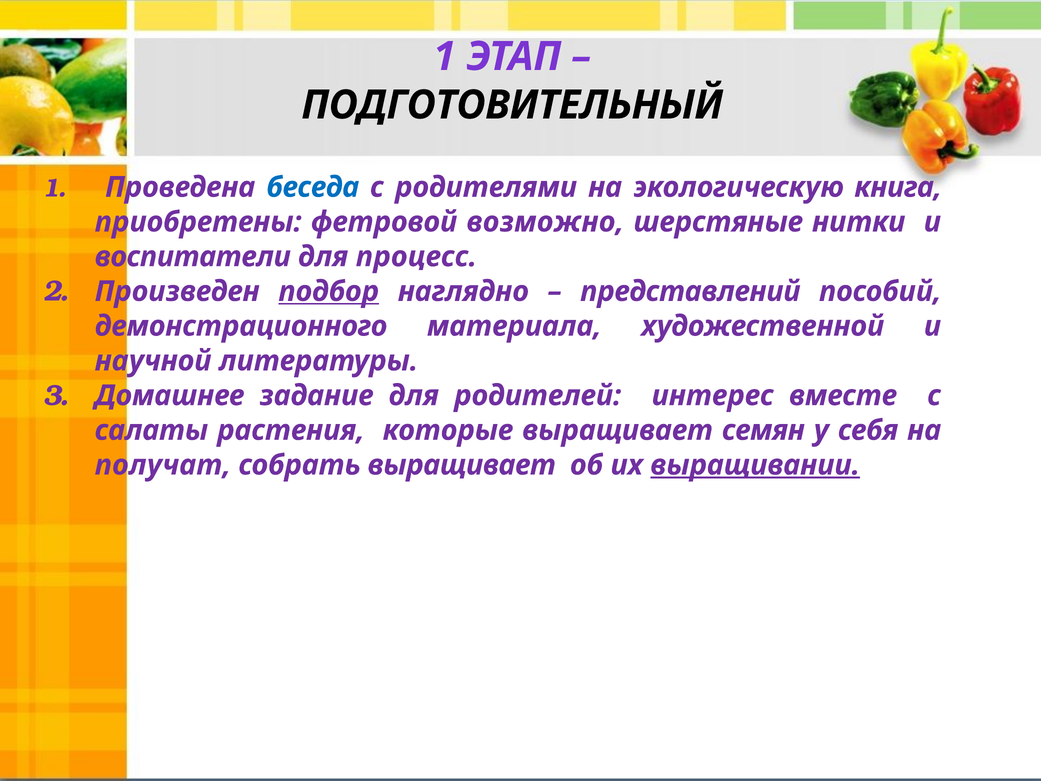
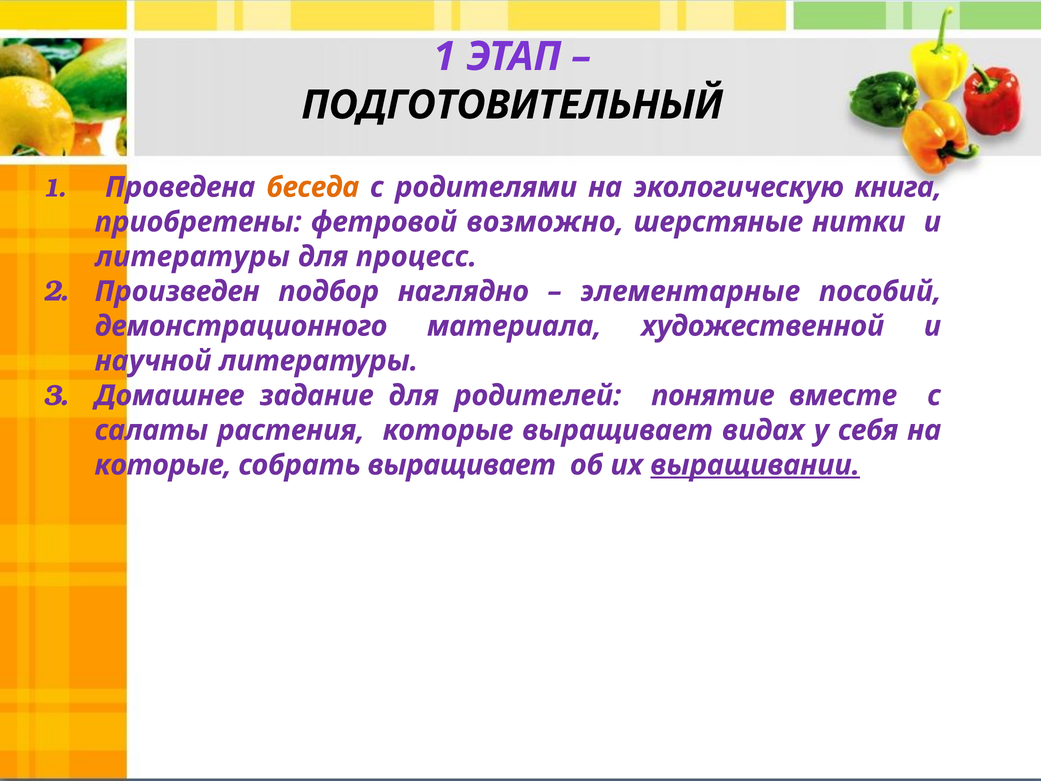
беседа colour: blue -> orange
воспитатели at (193, 257): воспитатели -> литературы
подбор underline: present -> none
представлений: представлений -> элементарные
интерес: интерес -> понятие
семян: семян -> видах
получат at (163, 465): получат -> которые
